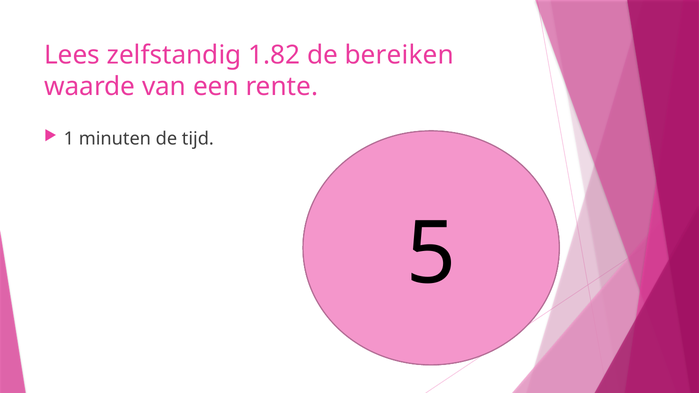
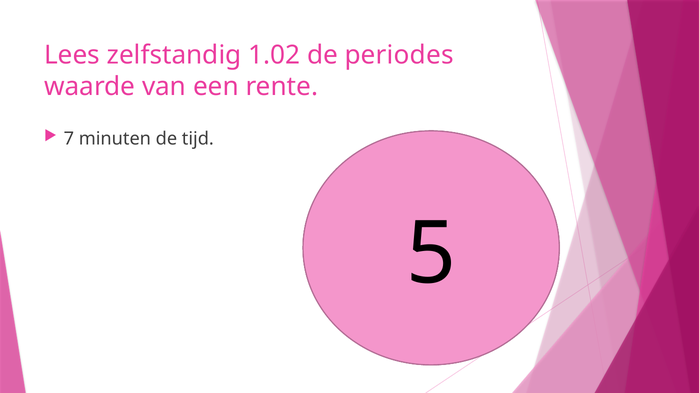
1.82: 1.82 -> 1.02
bereiken: bereiken -> periodes
1: 1 -> 7
